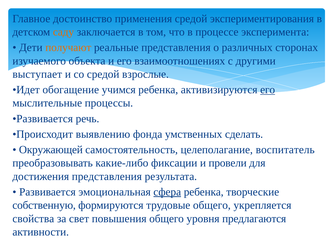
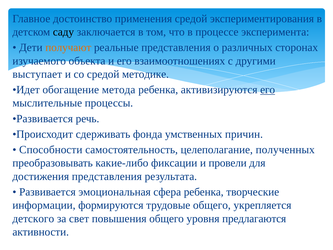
саду colour: orange -> black
взрослые: взрослые -> методике
учимся: учимся -> метода
выявлению: выявлению -> сдерживать
сделать: сделать -> причин
Окружающей: Окружающей -> Способности
воспитатель: воспитатель -> полученных
сфера underline: present -> none
собственную: собственную -> информации
свойства: свойства -> детского
